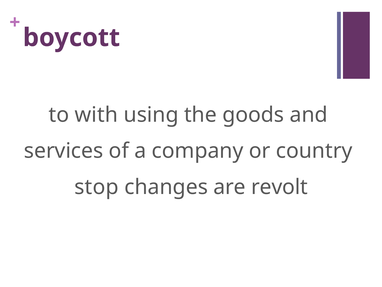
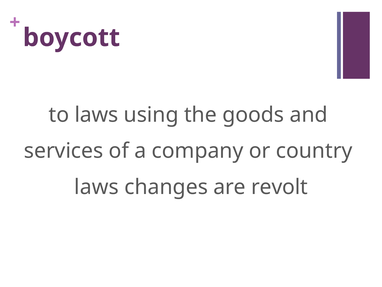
to with: with -> laws
stop at (96, 187): stop -> laws
